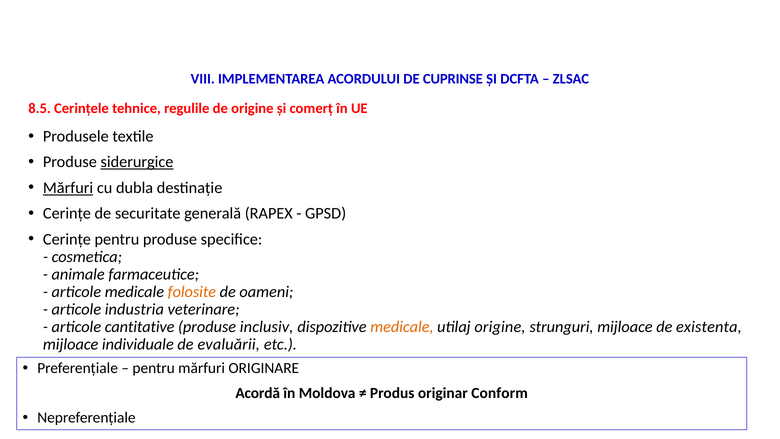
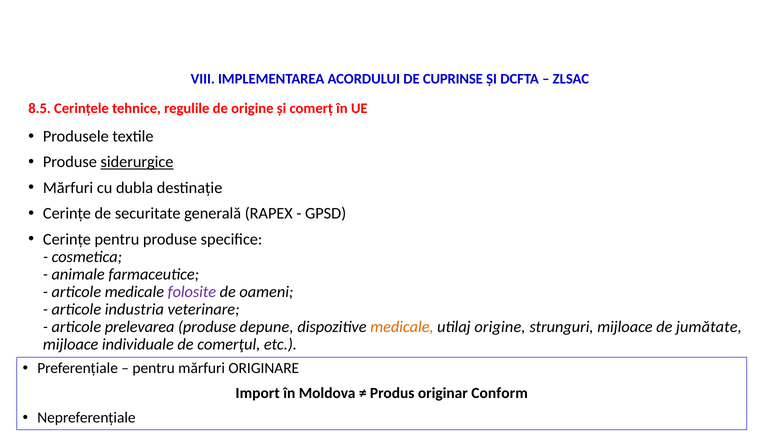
Mărfuri at (68, 188) underline: present -> none
folosite colour: orange -> purple
cantitative: cantitative -> prelevarea
inclusiv: inclusiv -> depune
existenta: existenta -> jumătate
evaluării: evaluării -> comerţul
Acordă: Acordă -> Import
